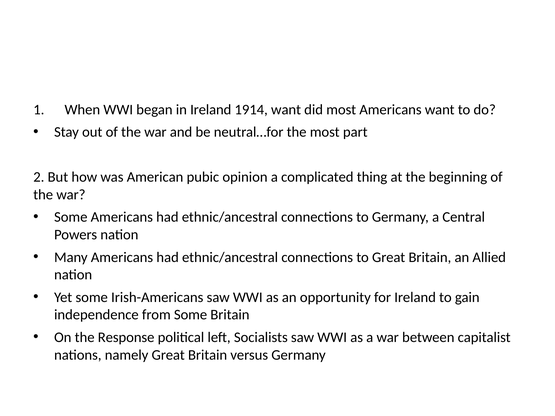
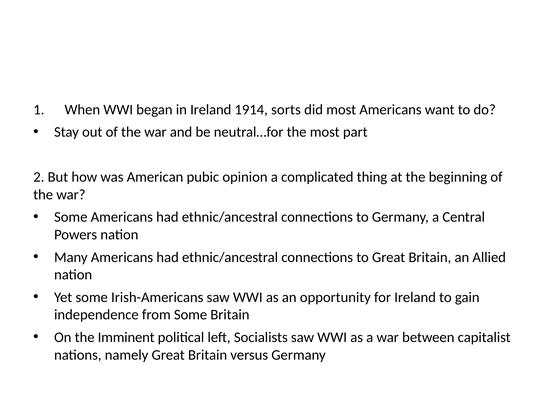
1914 want: want -> sorts
Response: Response -> Imminent
